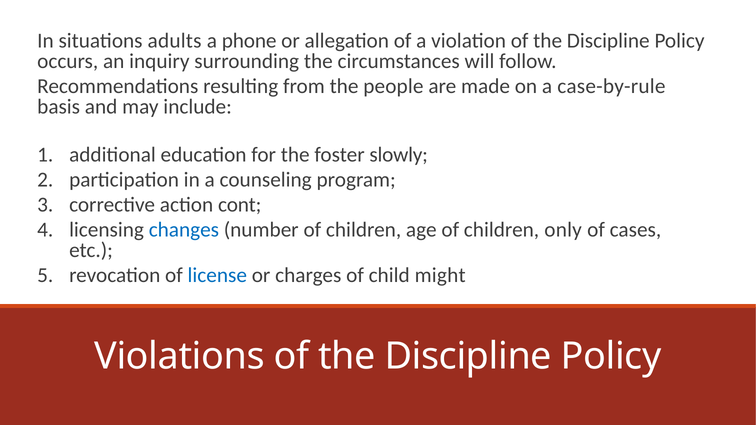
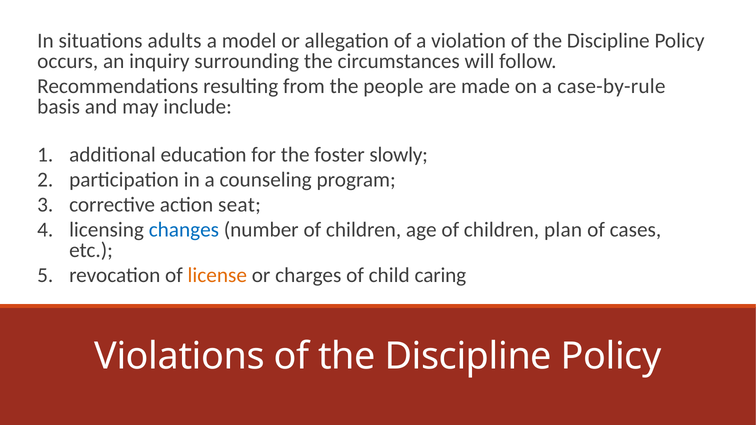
phone: phone -> model
cont: cont -> seat
only: only -> plan
license colour: blue -> orange
might: might -> caring
